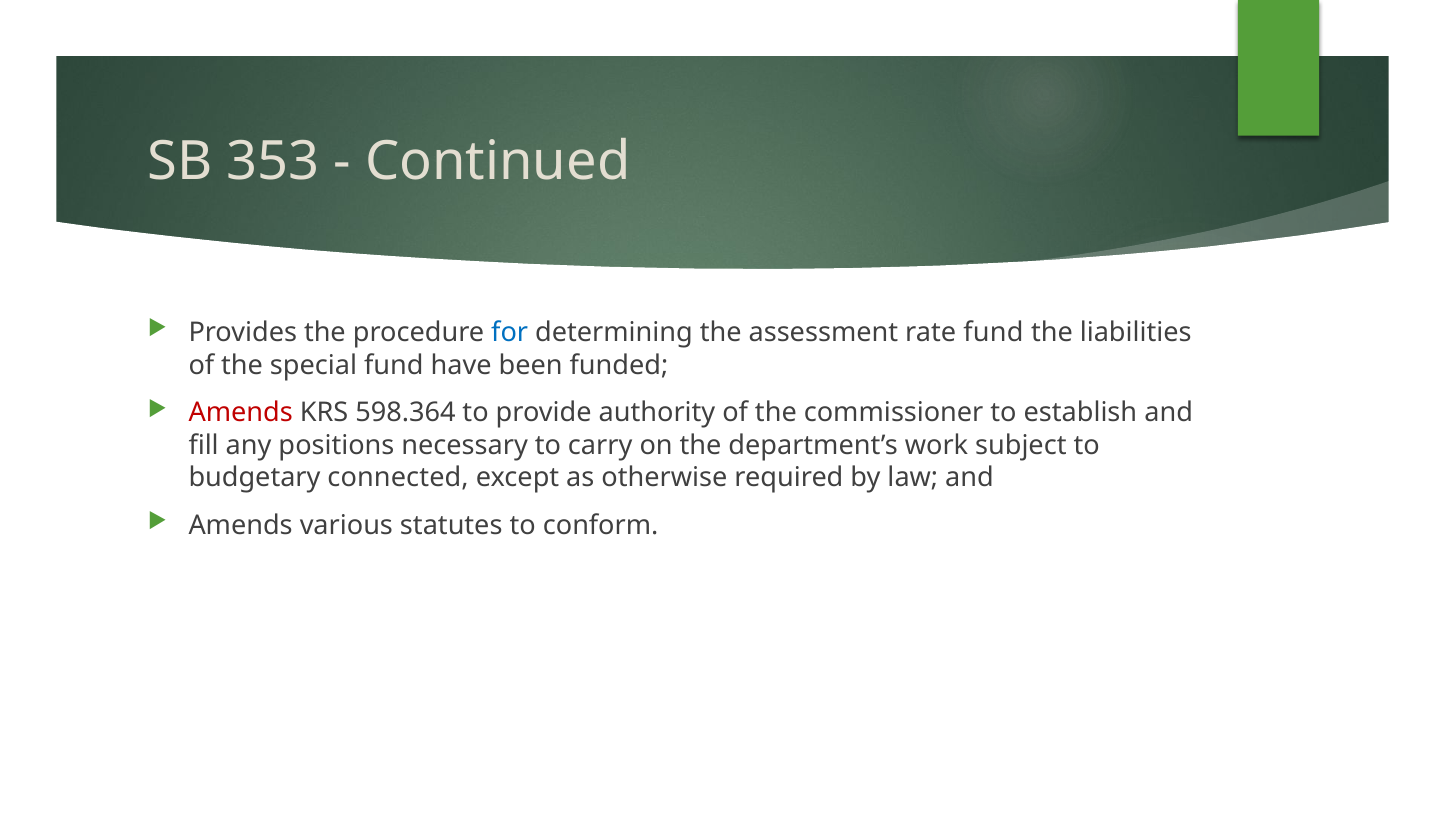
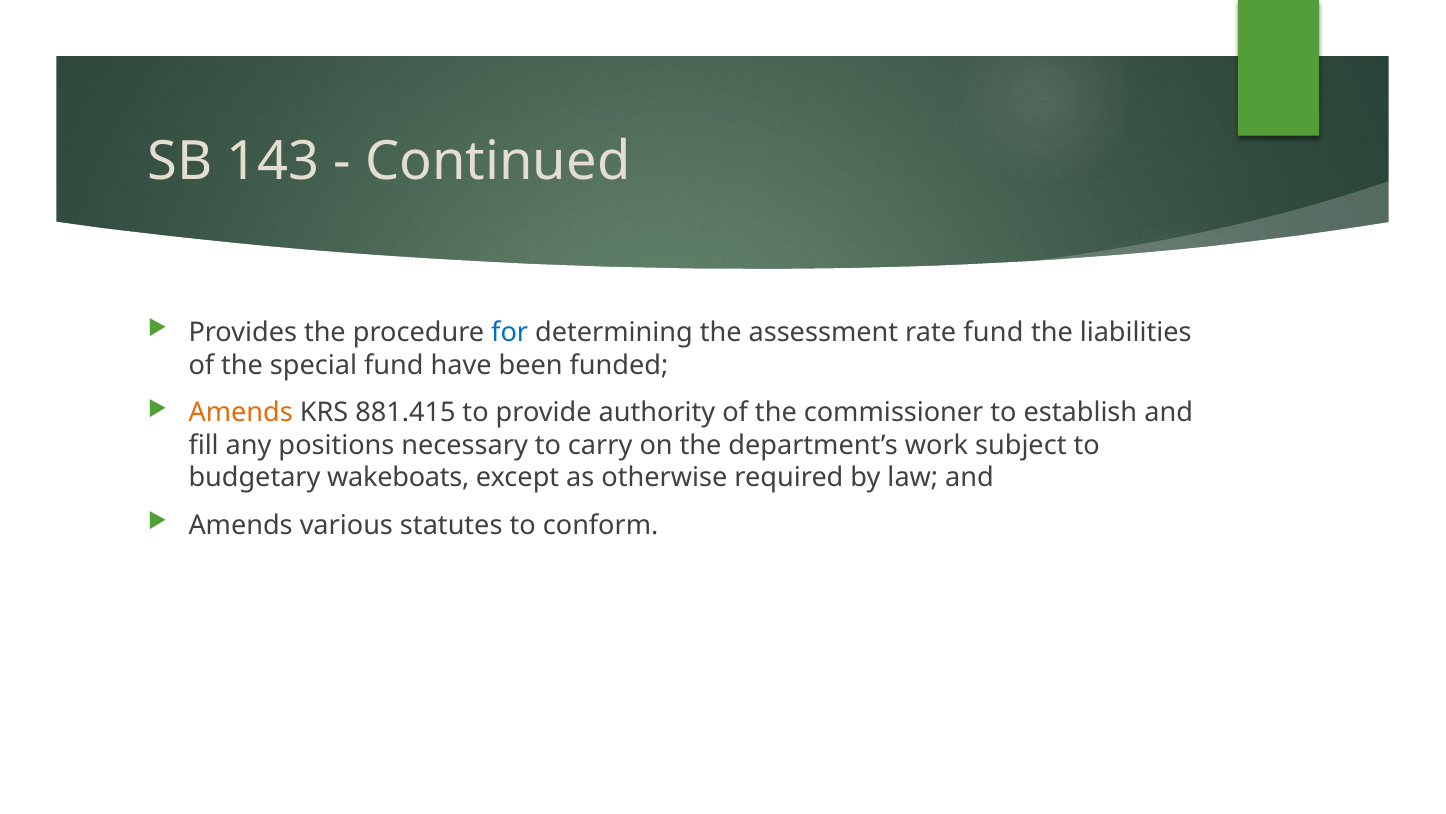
353: 353 -> 143
Amends at (241, 413) colour: red -> orange
598.364: 598.364 -> 881.415
connected: connected -> wakeboats
